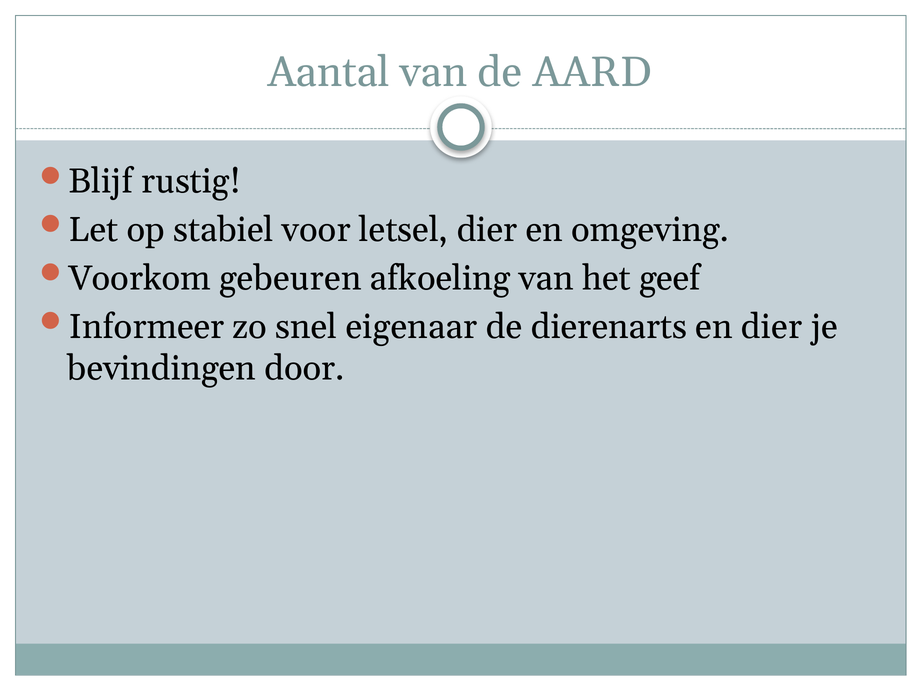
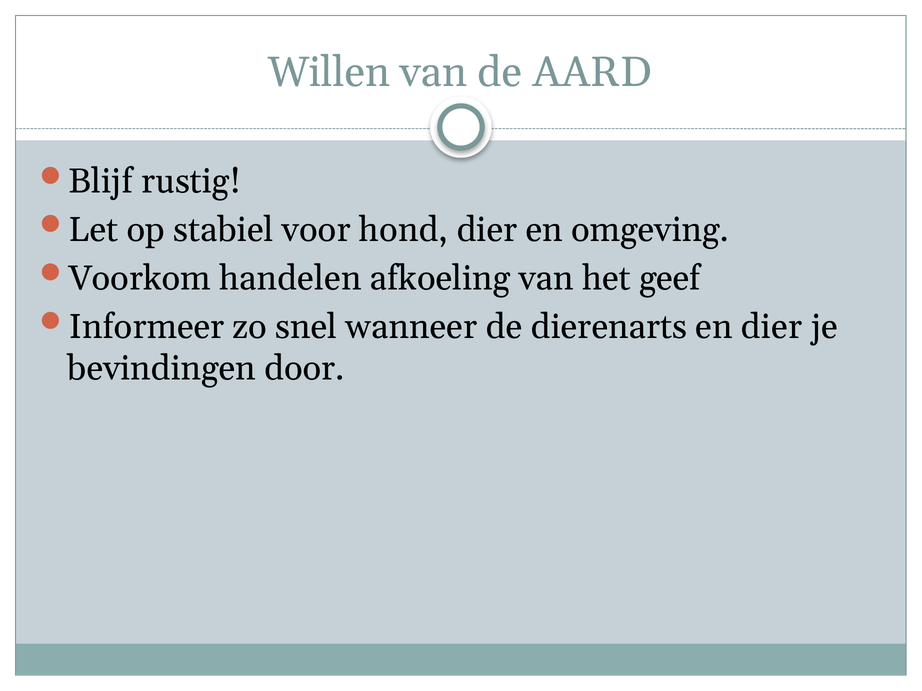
Aantal: Aantal -> Willen
letsel: letsel -> hond
gebeuren: gebeuren -> handelen
eigenaar: eigenaar -> wanneer
